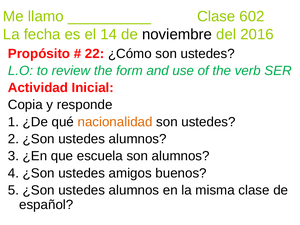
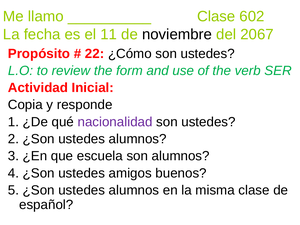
14: 14 -> 11
2016: 2016 -> 2067
nacionalidad colour: orange -> purple
